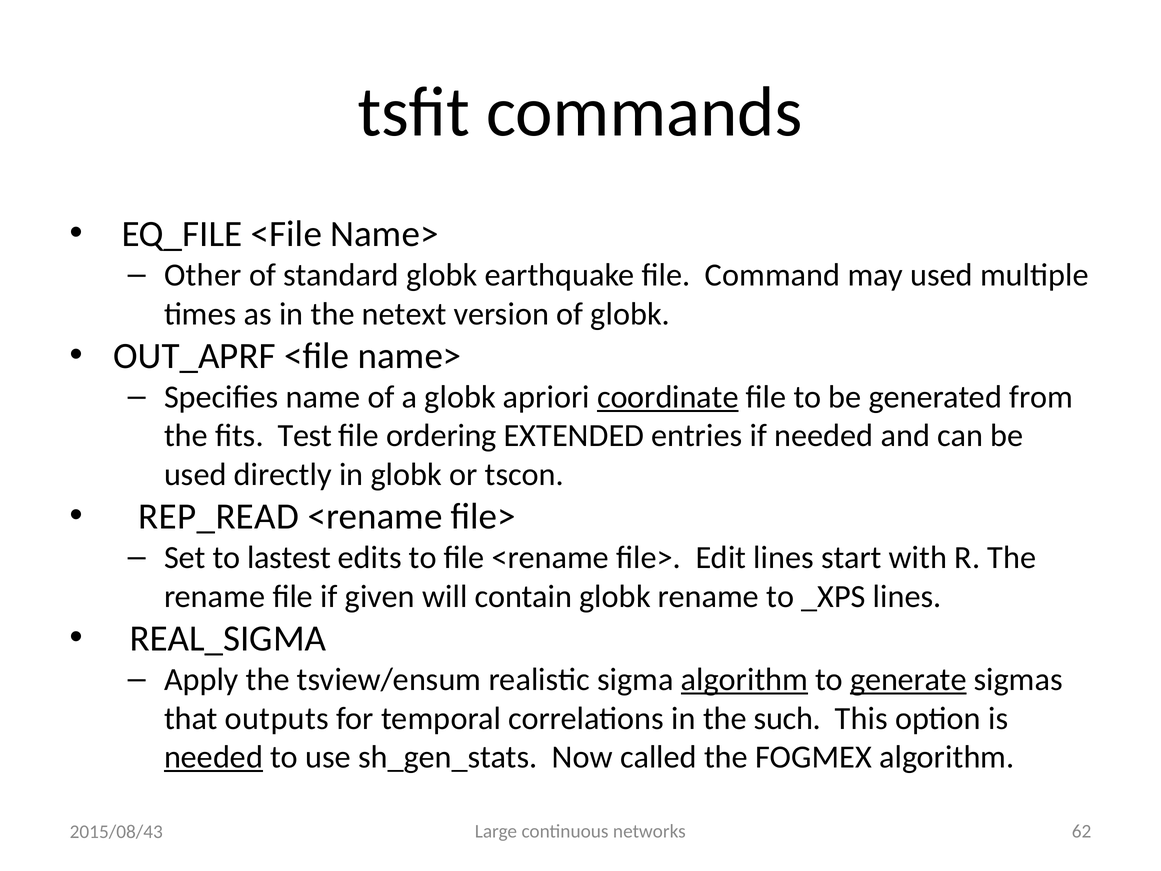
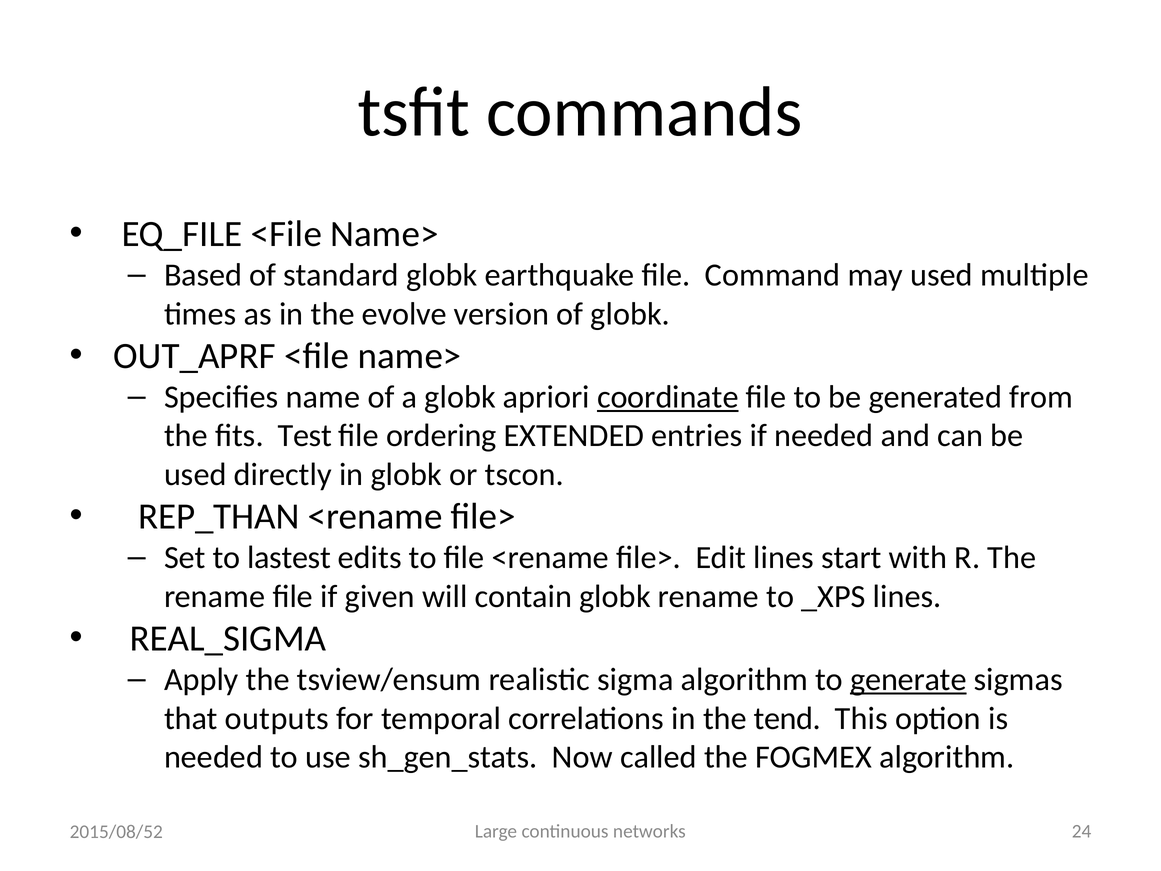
Other: Other -> Based
netext: netext -> evolve
REP_READ: REP_READ -> REP_THAN
algorithm at (744, 680) underline: present -> none
such: such -> tend
needed at (213, 757) underline: present -> none
62: 62 -> 24
2015/08/43: 2015/08/43 -> 2015/08/52
